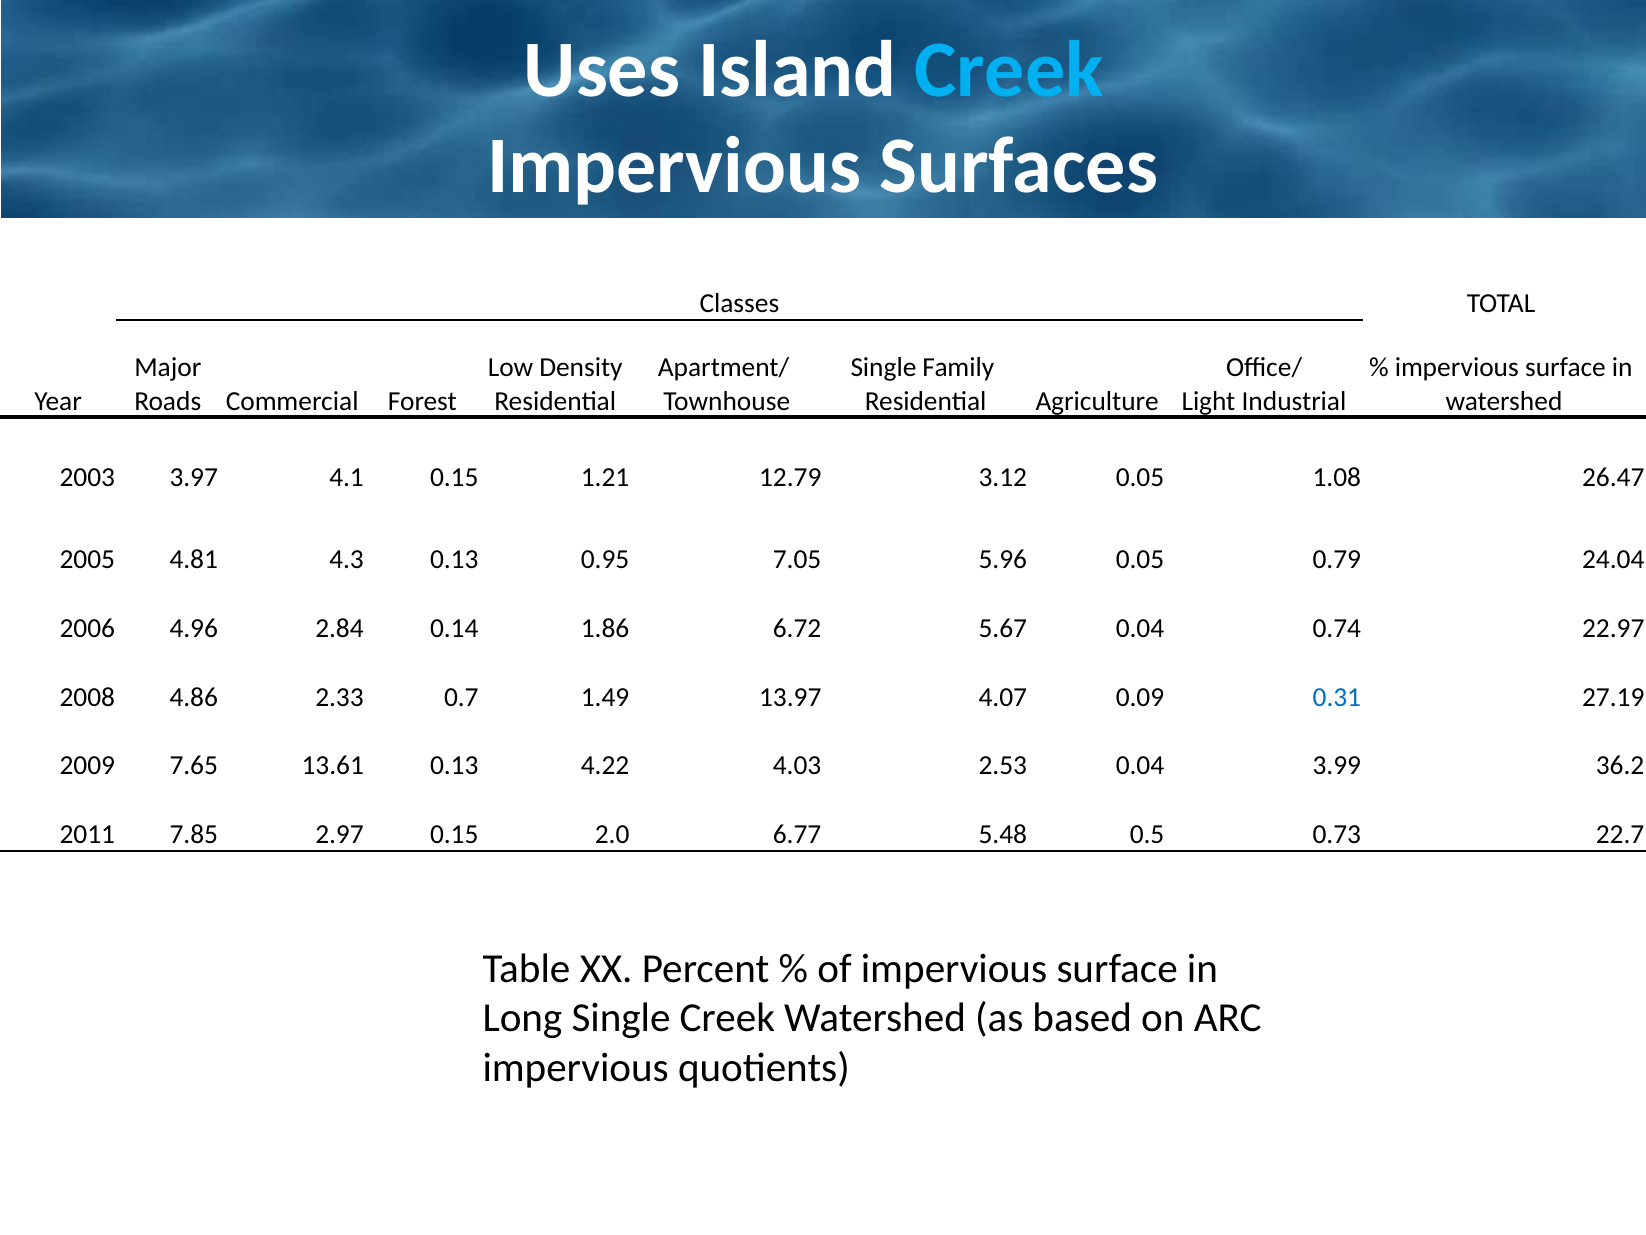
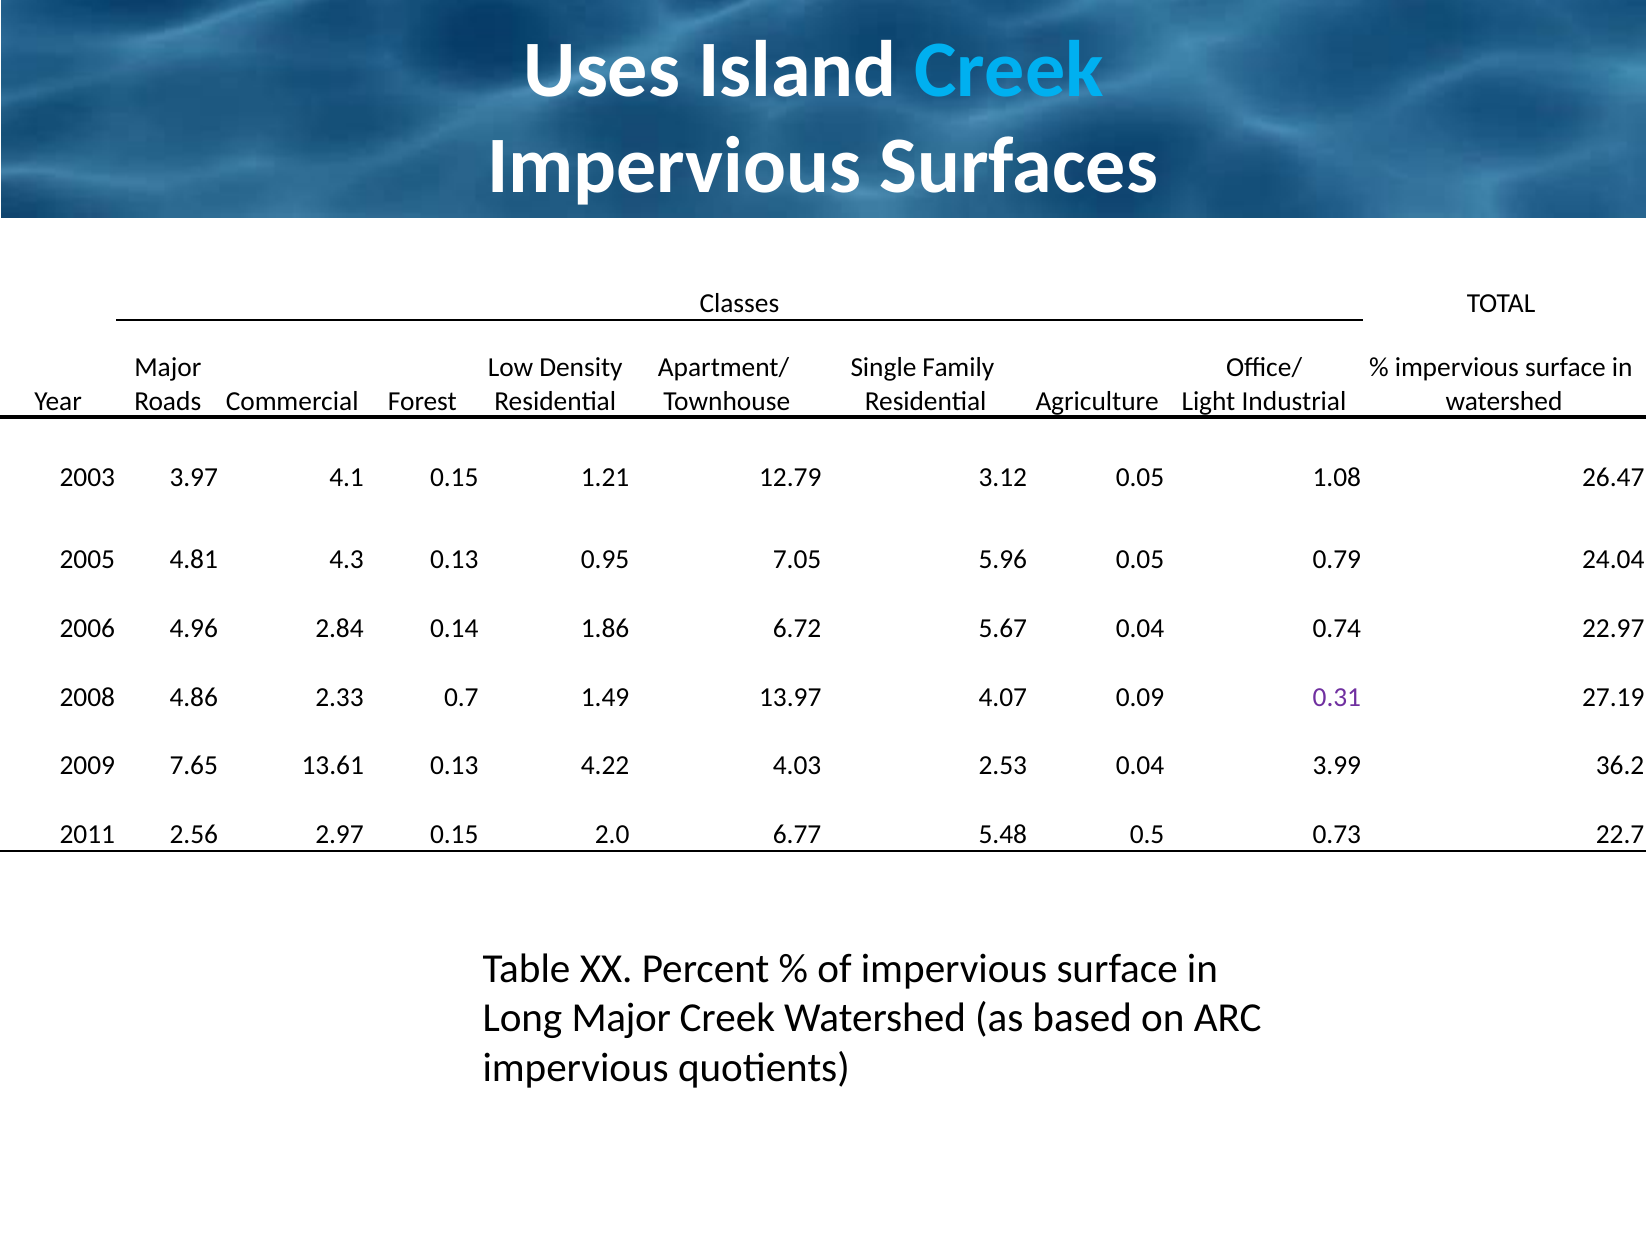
0.31 colour: blue -> purple
7.85: 7.85 -> 2.56
Long Single: Single -> Major
